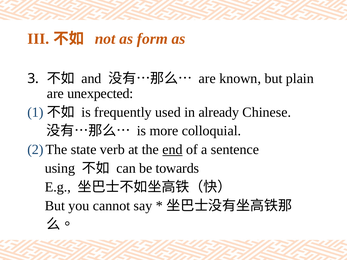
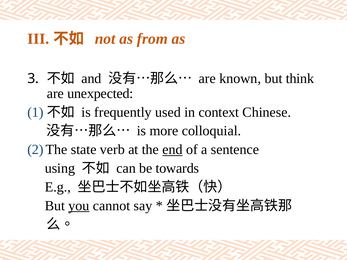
form: form -> from
plain: plain -> think
already: already -> context
you underline: none -> present
